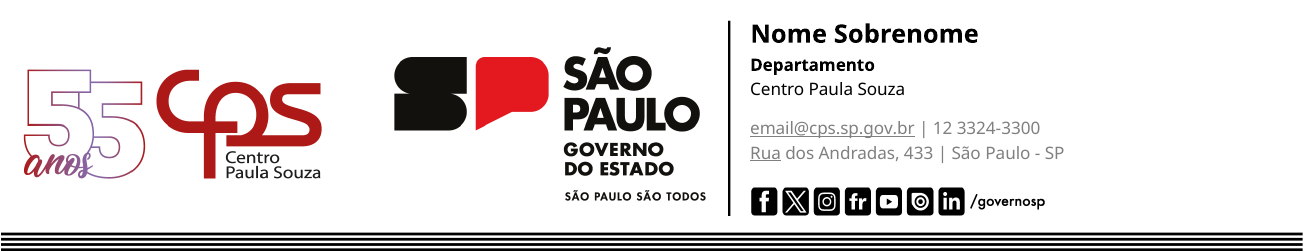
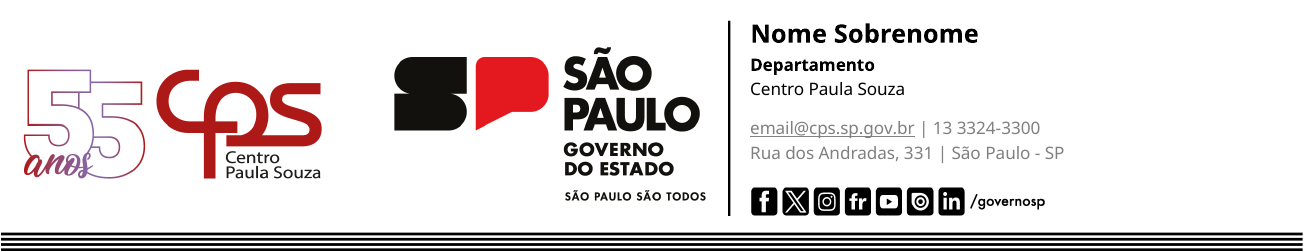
12: 12 -> 13
Rua underline: present -> none
433: 433 -> 331
